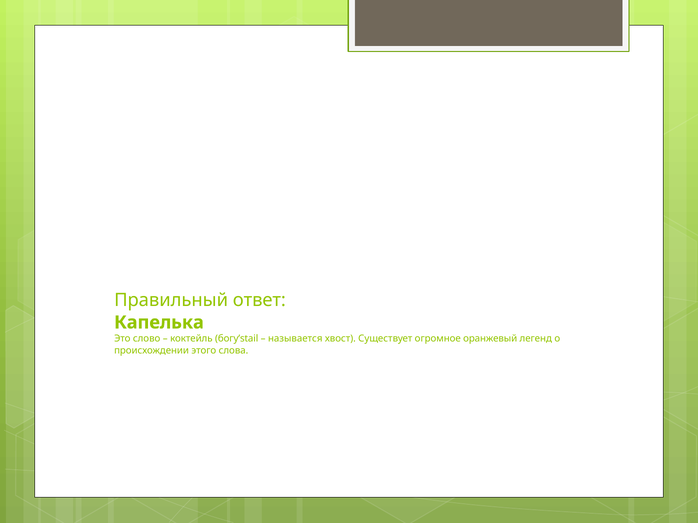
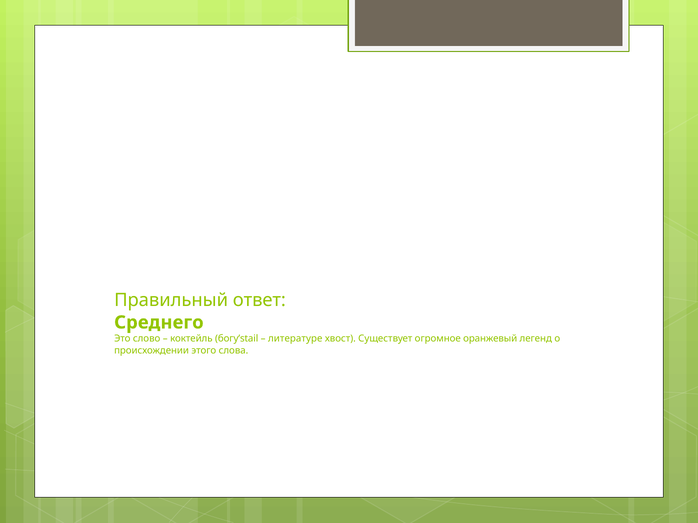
Капелька: Капелька -> Среднего
называется: называется -> литературе
